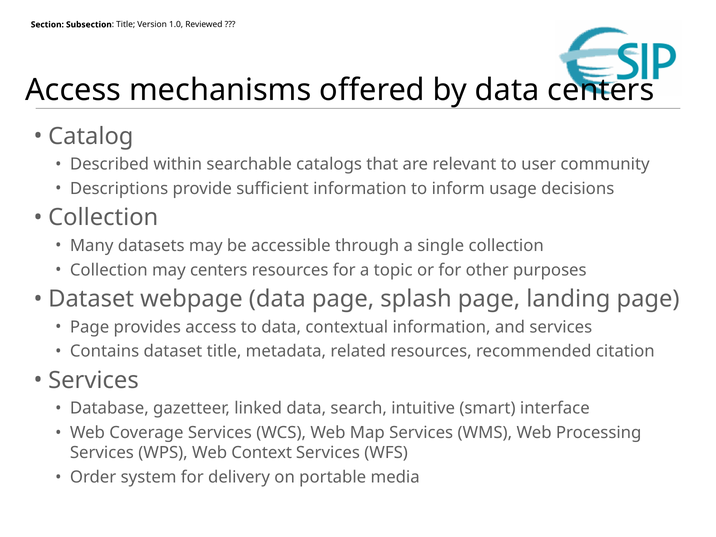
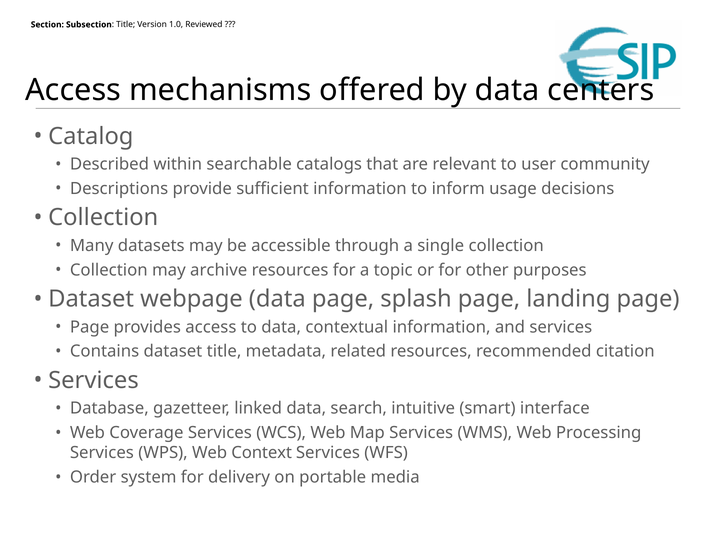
may centers: centers -> archive
